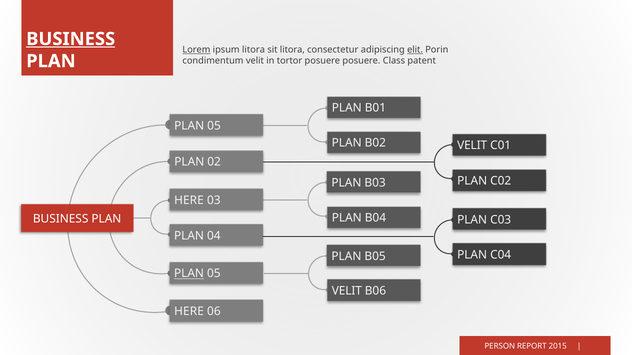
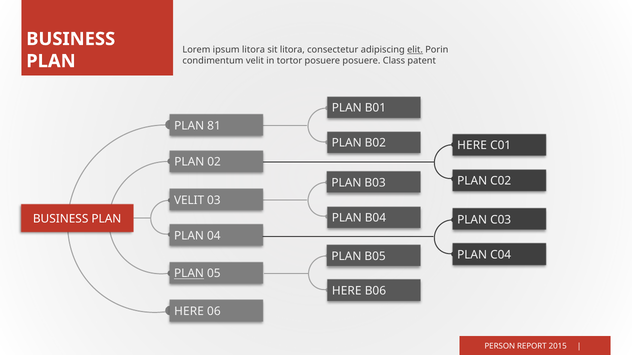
BUSINESS at (71, 39) underline: present -> none
Lorem underline: present -> none
05 at (214, 126): 05 -> 81
VELIT at (472, 146): VELIT -> HERE
HERE at (189, 200): HERE -> VELIT
VELIT at (347, 291): VELIT -> HERE
